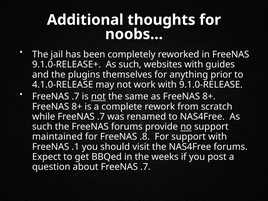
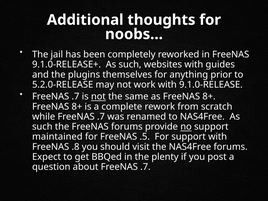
4.1.0-RELEASE: 4.1.0-RELEASE -> 5.2.0-RELEASE
.8: .8 -> .5
.1: .1 -> .8
weeks: weeks -> plenty
